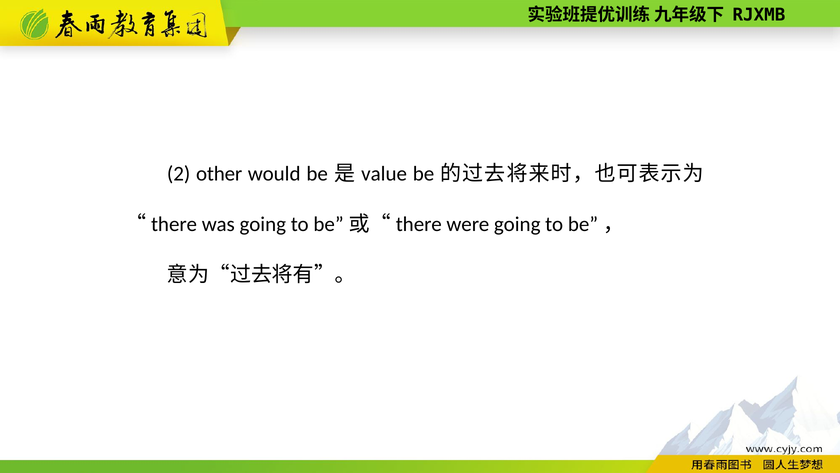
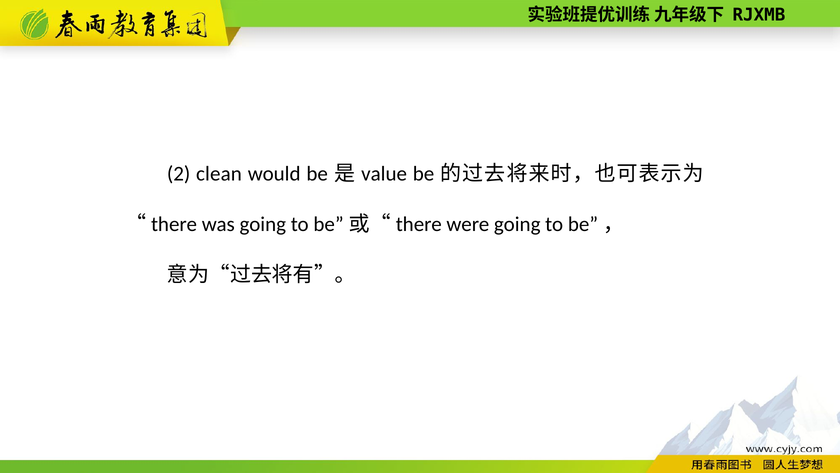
other: other -> clean
